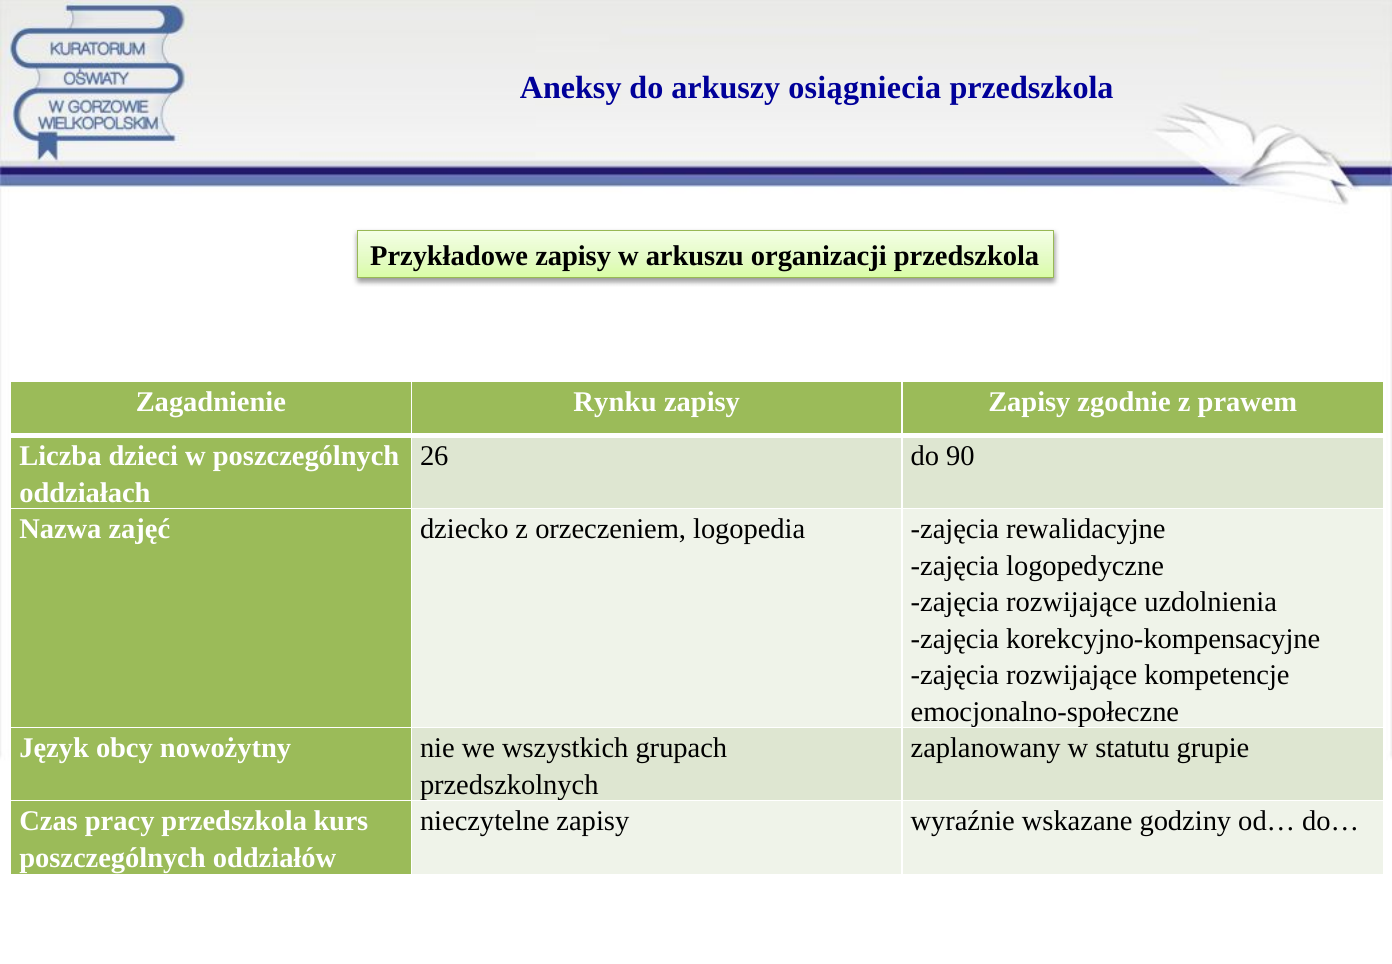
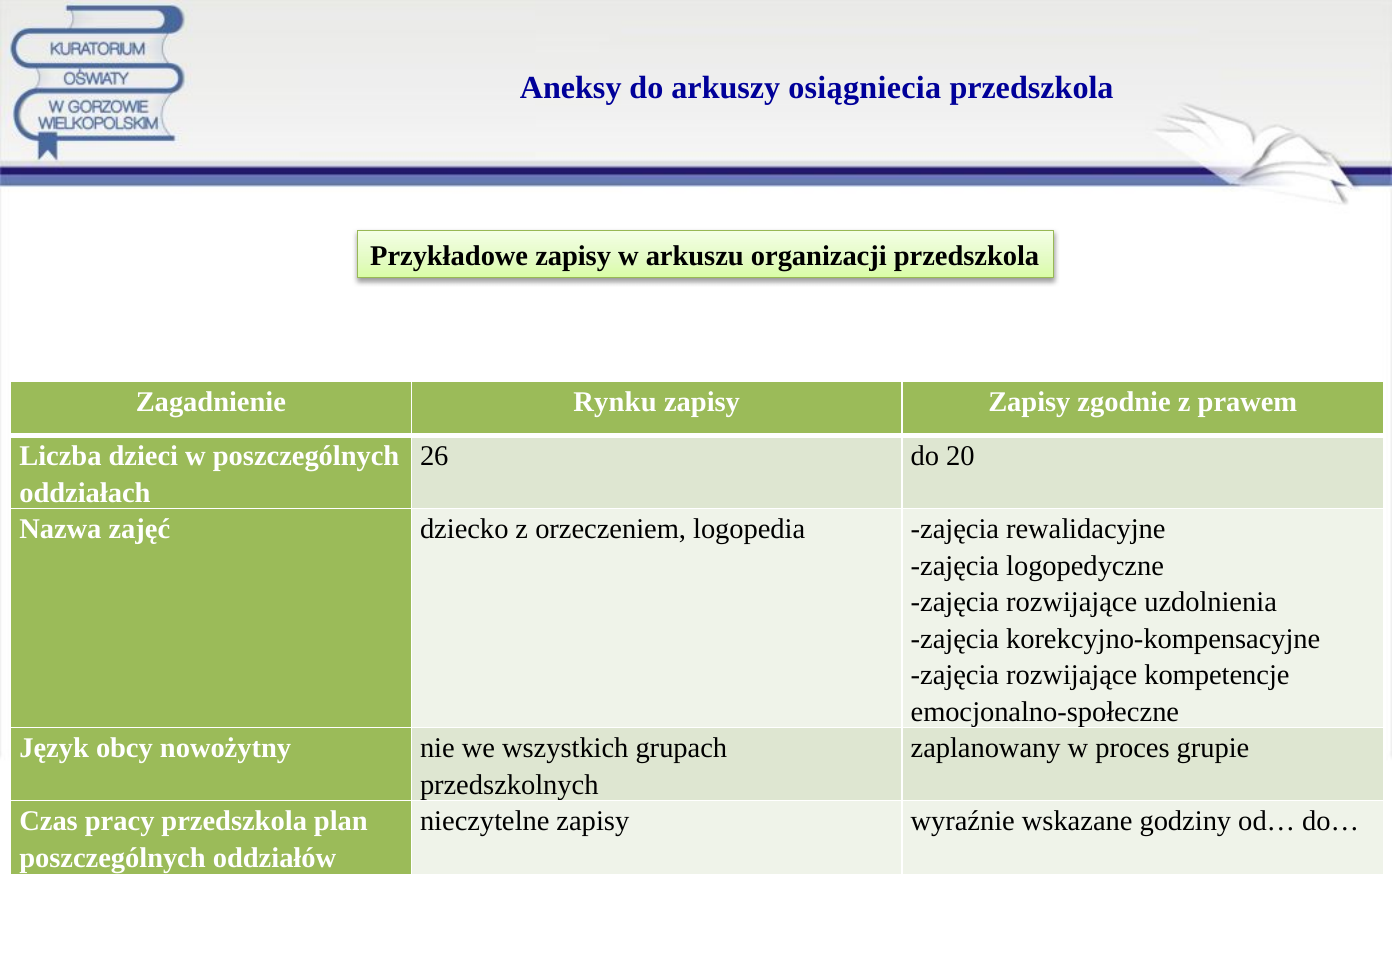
90: 90 -> 20
statutu: statutu -> proces
kurs: kurs -> plan
